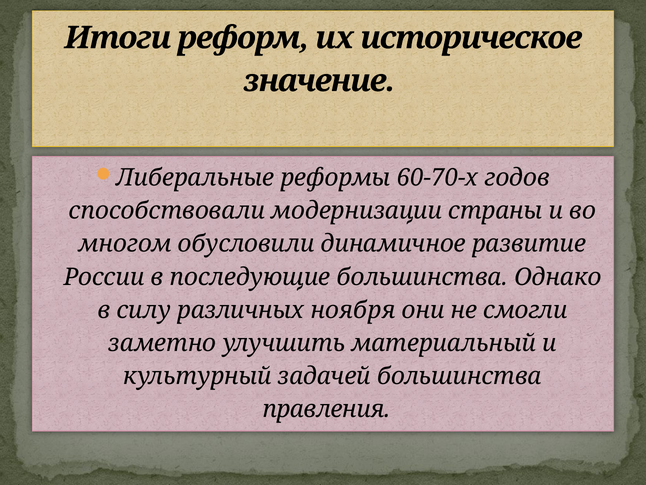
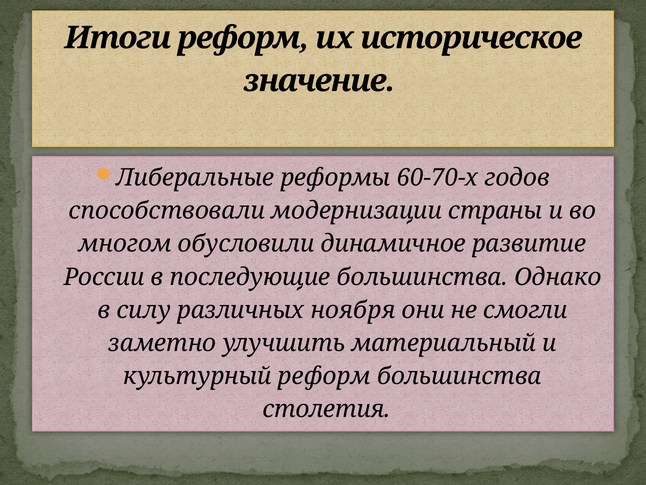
культурный задачей: задачей -> реформ
правления: правления -> столетия
